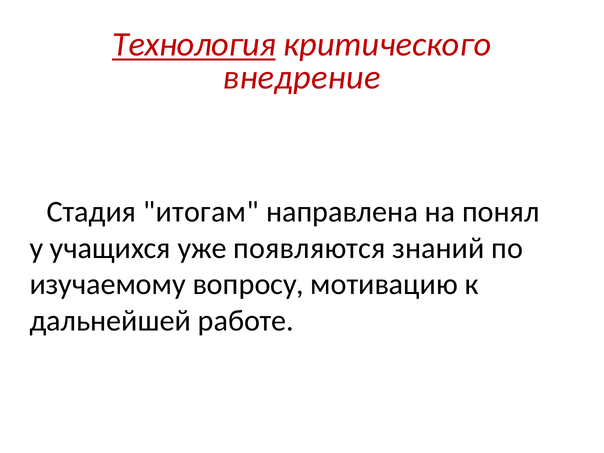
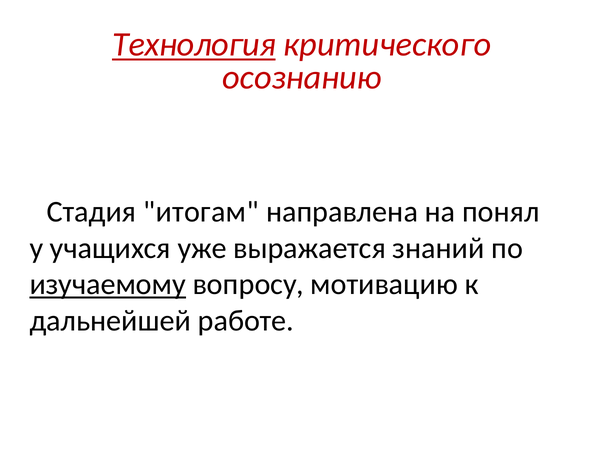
внедрение: внедрение -> осознанию
появляются: появляются -> выражается
изучаемому underline: none -> present
